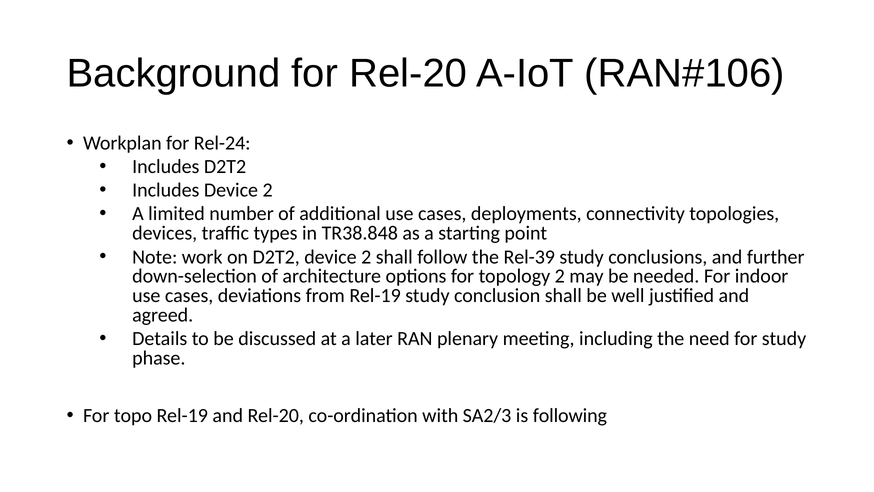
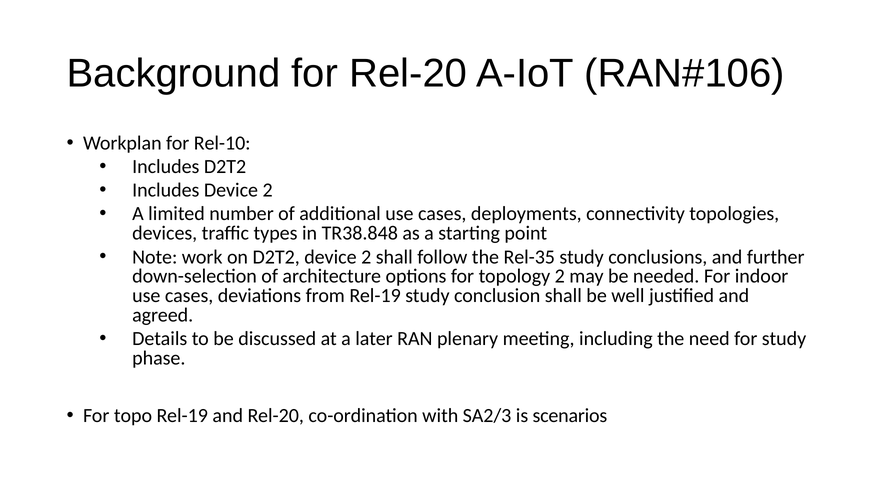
Rel-24: Rel-24 -> Rel-10
Rel-39: Rel-39 -> Rel-35
following: following -> scenarios
